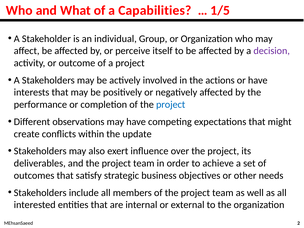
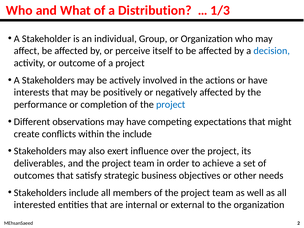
Capabilities: Capabilities -> Distribution
1/5: 1/5 -> 1/3
decision colour: purple -> blue
the update: update -> include
